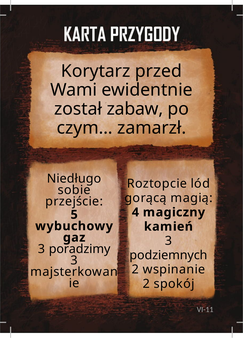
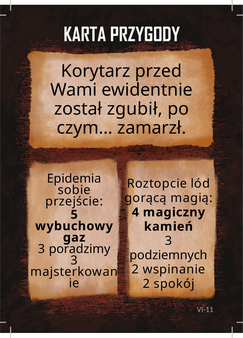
zabaw: zabaw -> zgubił
Niedługo: Niedługo -> Epidemia
